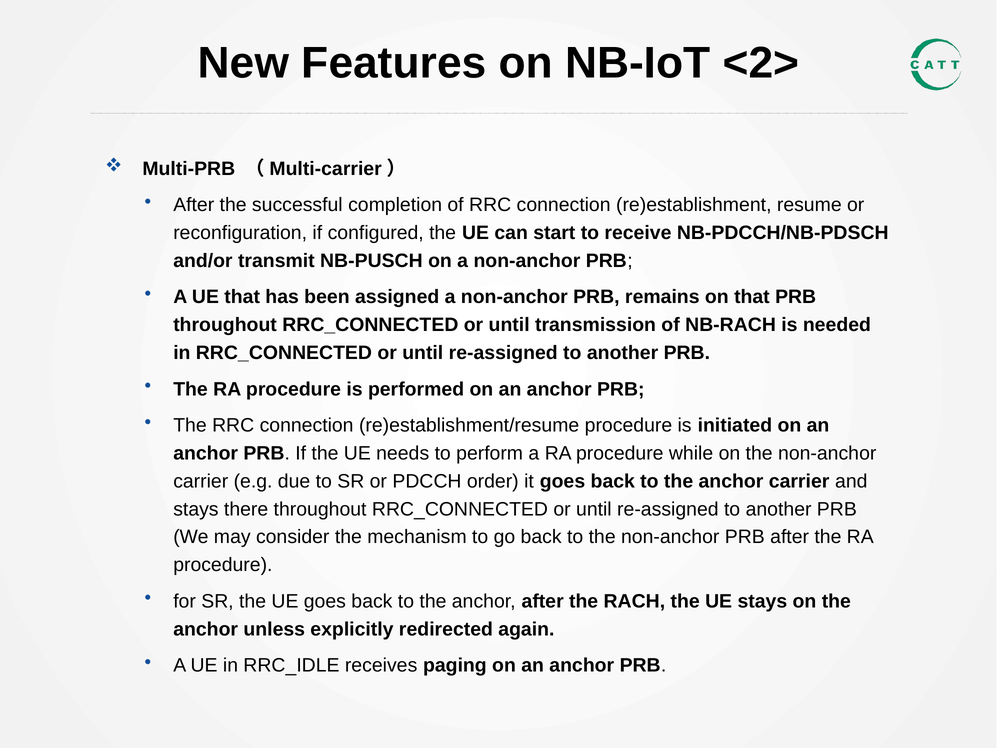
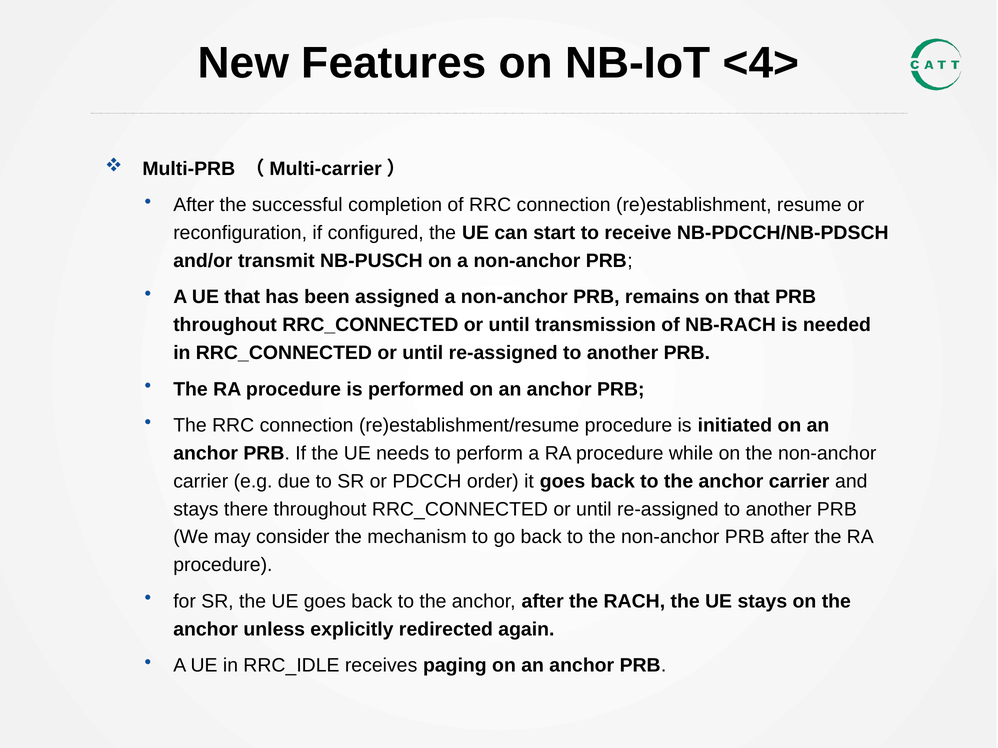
<2>: <2> -> <4>
